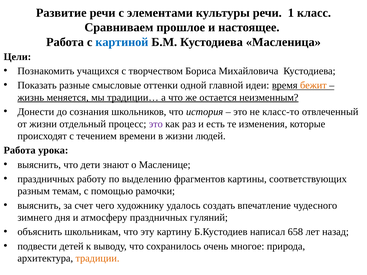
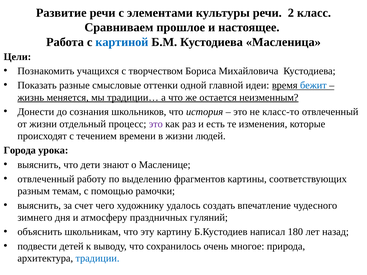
1: 1 -> 2
бежит colour: orange -> blue
Работа at (20, 151): Работа -> Города
праздничных at (46, 179): праздничных -> отвлеченный
658: 658 -> 180
традиции colour: orange -> blue
